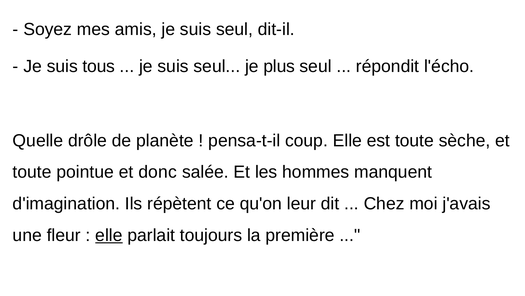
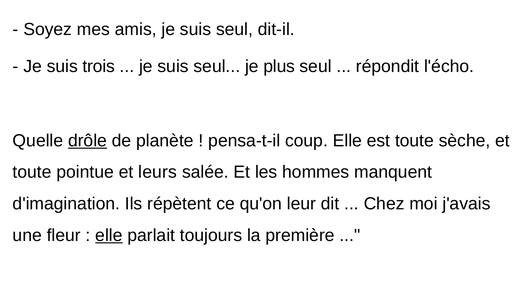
tous: tous -> trois
drôle underline: none -> present
donc: donc -> leurs
